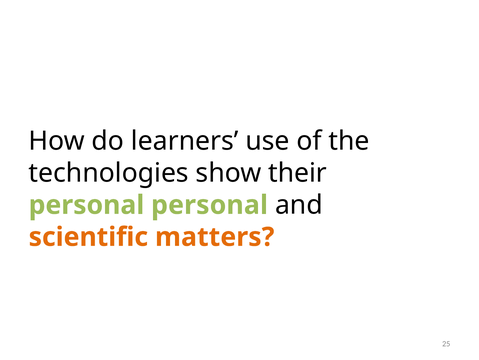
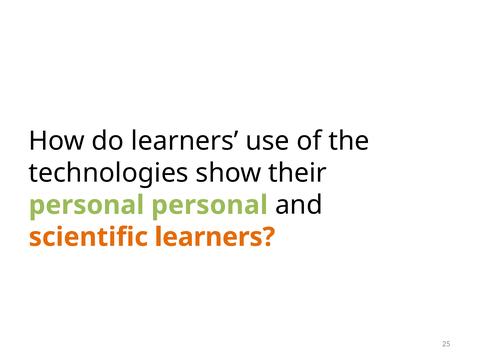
scientific matters: matters -> learners
